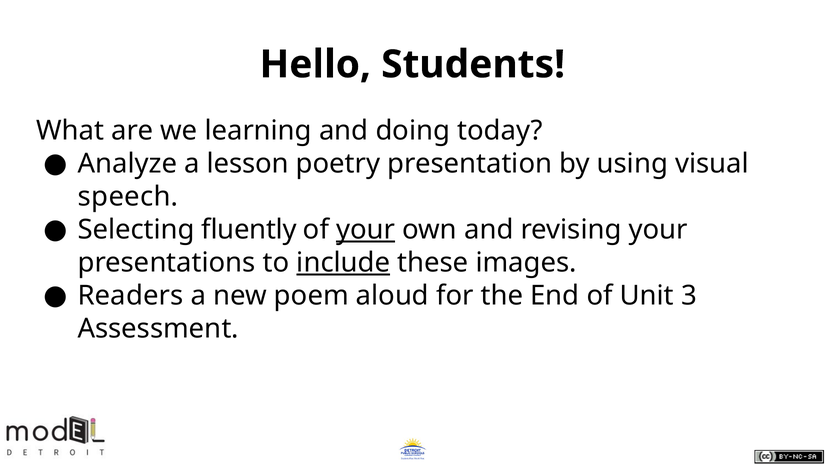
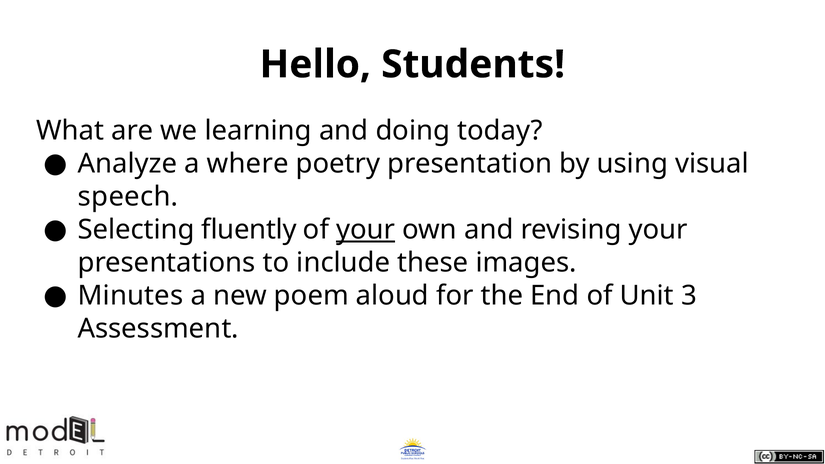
lesson: lesson -> where
include underline: present -> none
Readers: Readers -> Minutes
